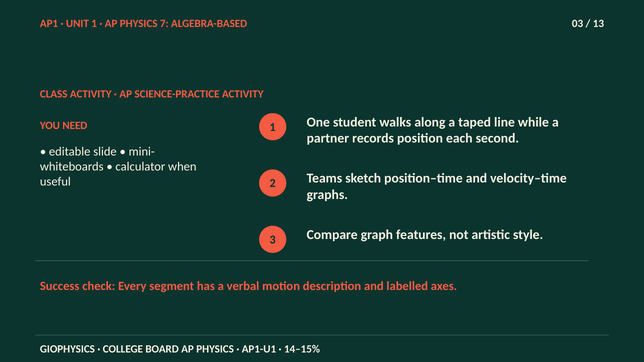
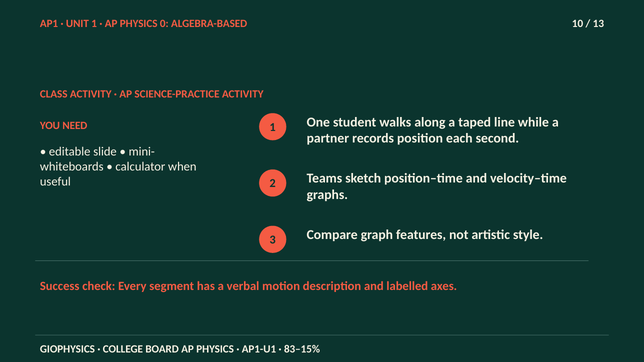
7: 7 -> 0
03: 03 -> 10
14–15%: 14–15% -> 83–15%
